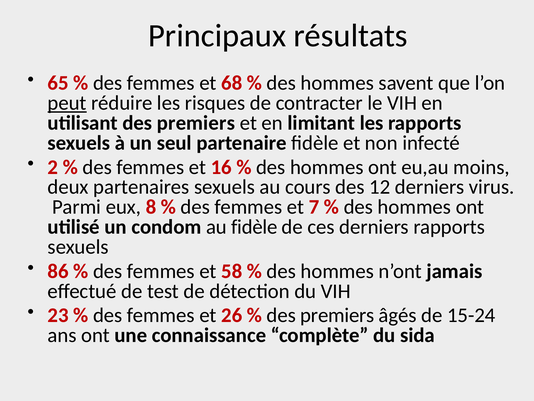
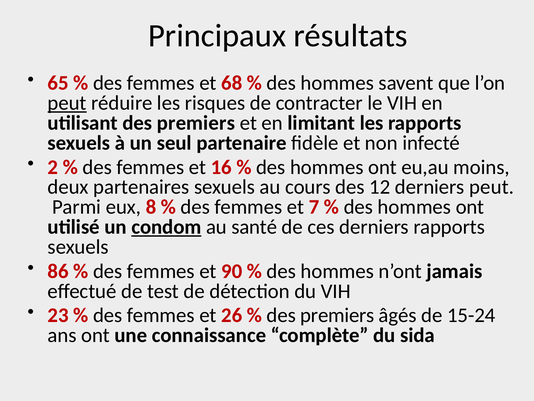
derniers virus: virus -> peut
condom underline: none -> present
au fidèle: fidèle -> santé
58: 58 -> 90
